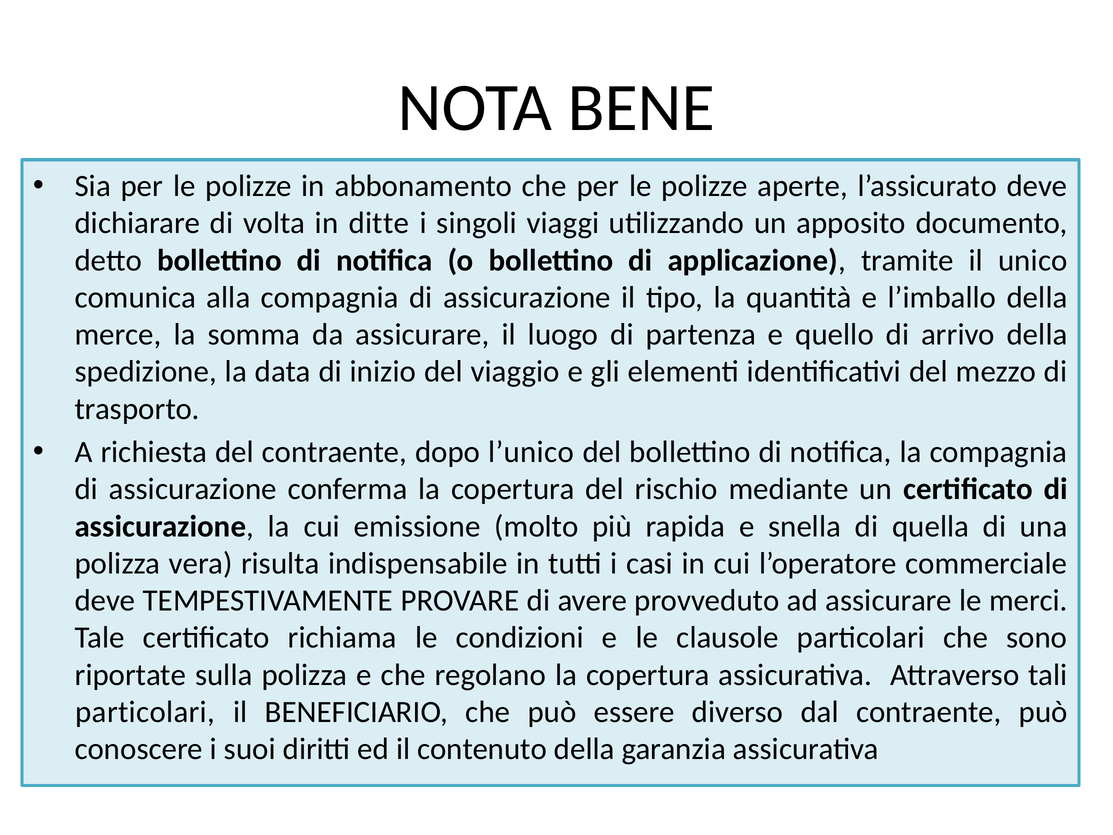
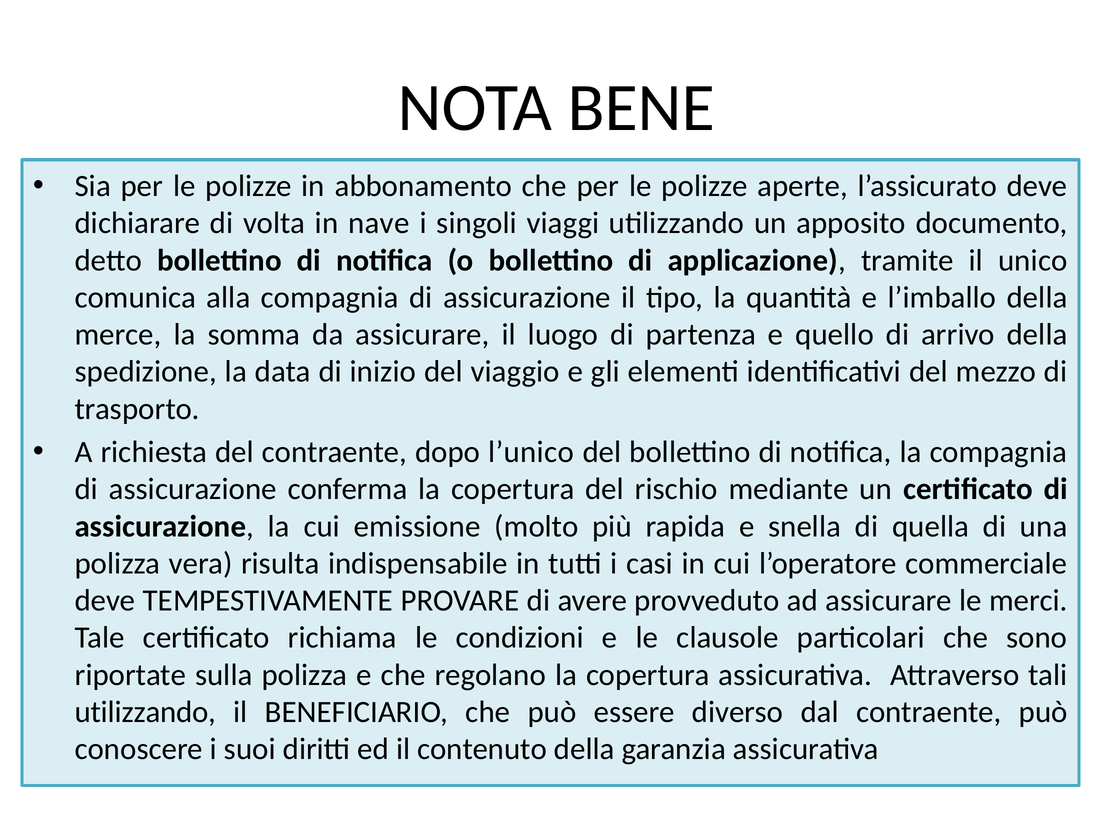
ditte: ditte -> nave
particolari at (145, 712): particolari -> utilizzando
